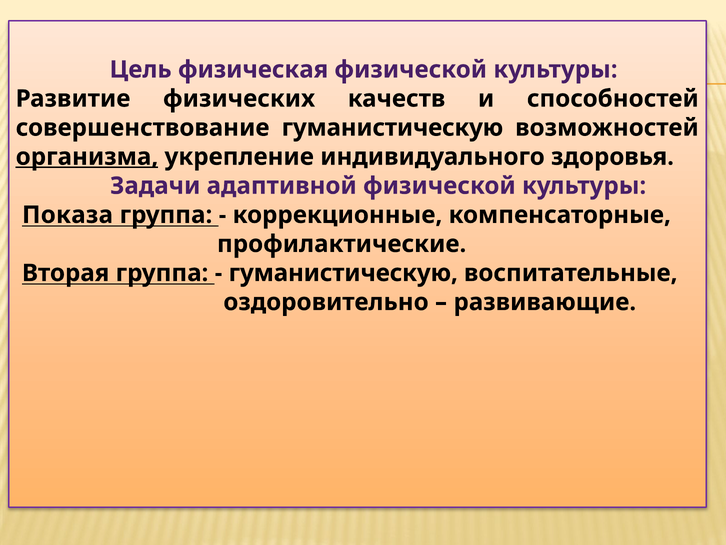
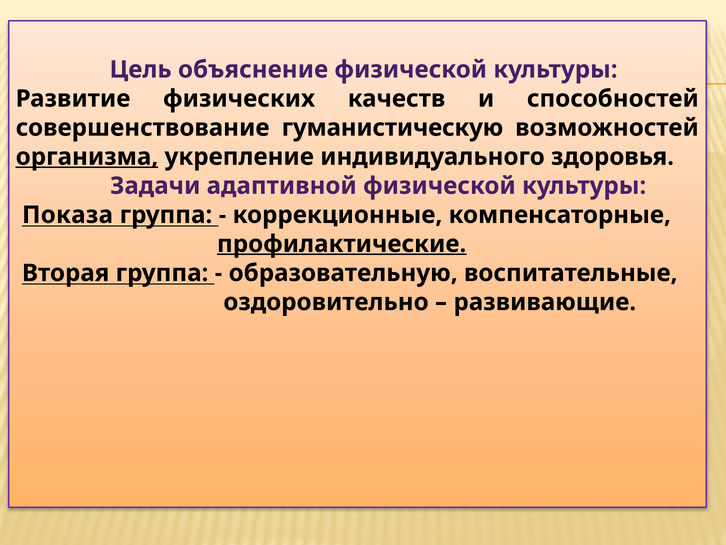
физическая: физическая -> объяснение
профилактические underline: none -> present
гуманистическую at (343, 273): гуманистическую -> образовательную
